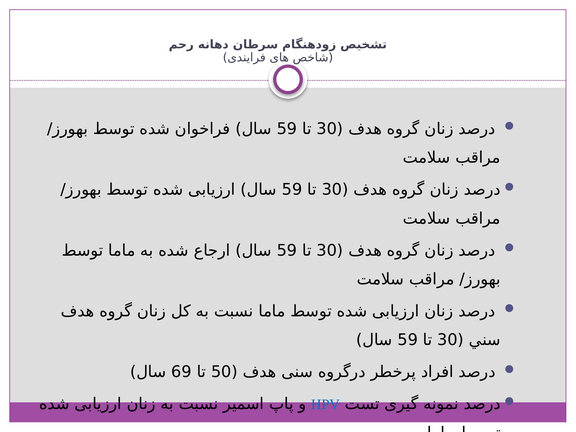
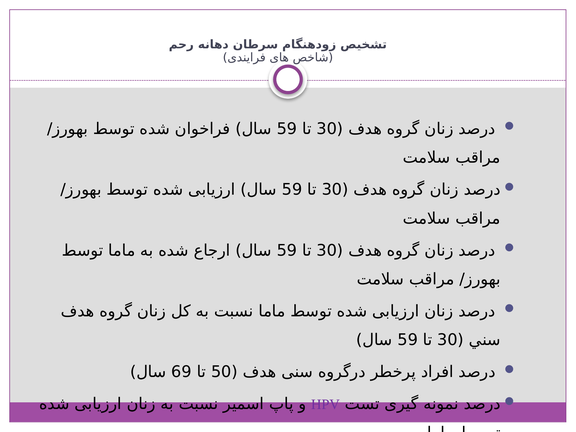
HPV at (325, 405) colour: blue -> purple
